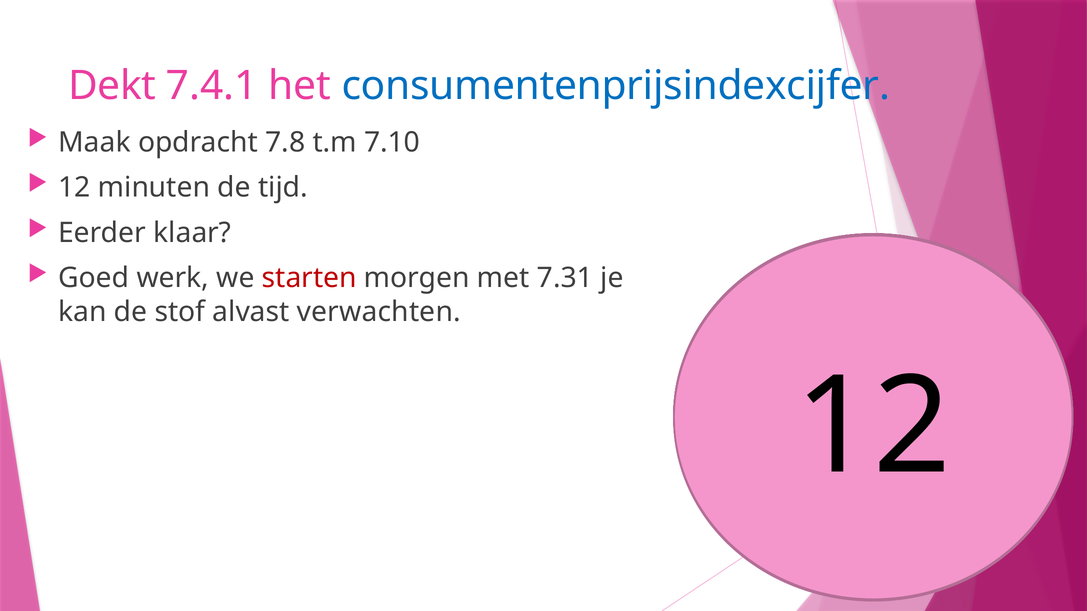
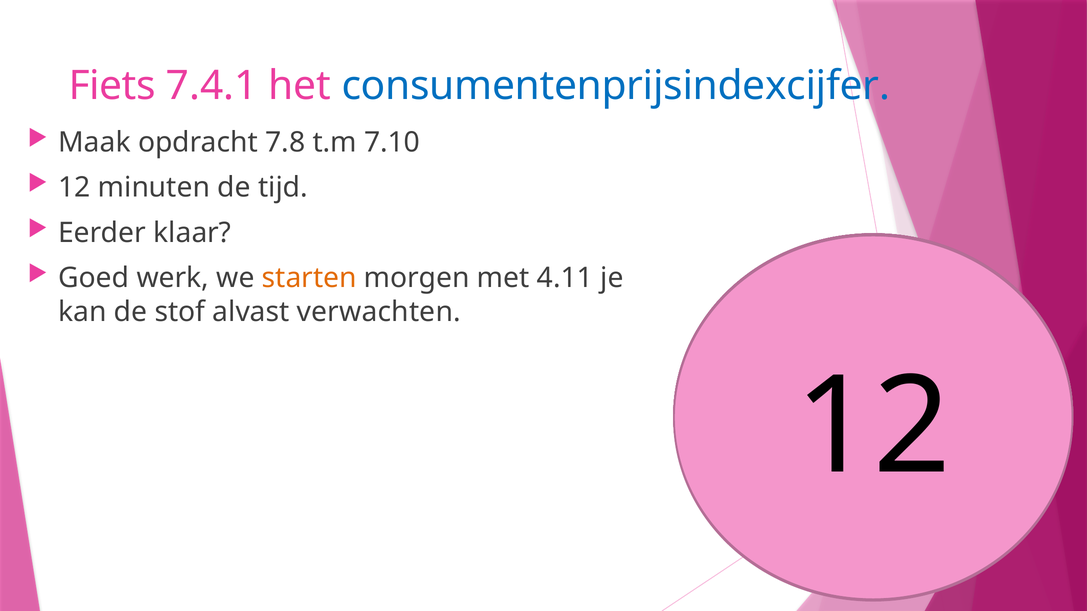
Dekt: Dekt -> Fiets
starten colour: red -> orange
7.31: 7.31 -> 4.11
